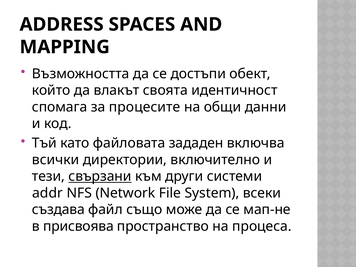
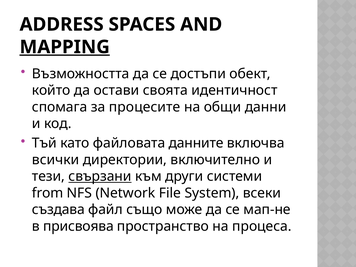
MAPPING underline: none -> present
влакът: влакът -> остави
зададен: зададен -> данните
addr: addr -> from
